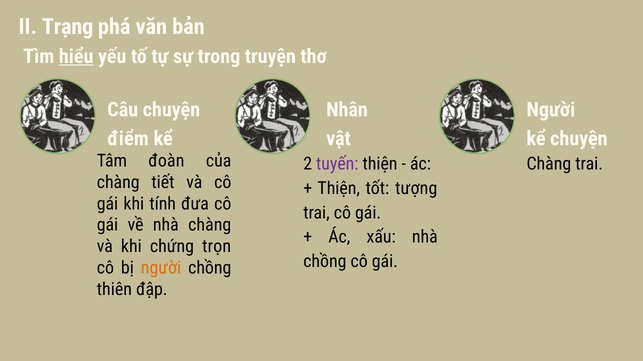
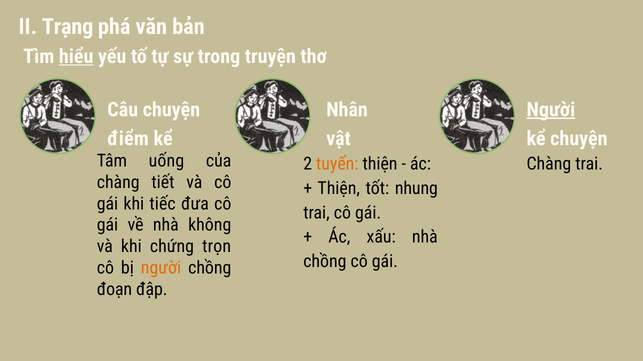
Người at (551, 110) underline: none -> present
đoàn: đoàn -> uống
tuyến colour: purple -> orange
tượng: tượng -> nhung
tính: tính -> tiếc
nhà chàng: chàng -> không
thiên: thiên -> đoạn
